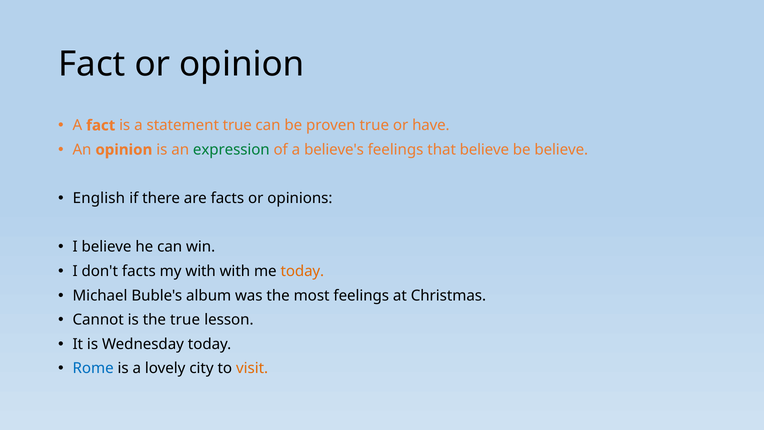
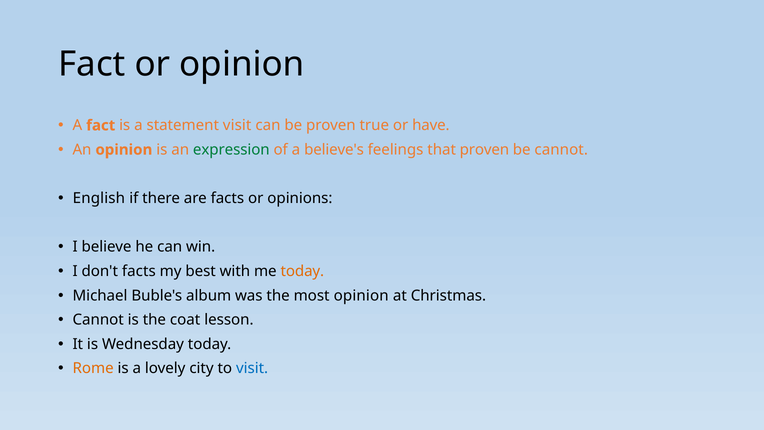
statement true: true -> visit
that believe: believe -> proven
be believe: believe -> cannot
my with: with -> best
most feelings: feelings -> opinion
the true: true -> coat
Rome colour: blue -> orange
visit at (252, 368) colour: orange -> blue
